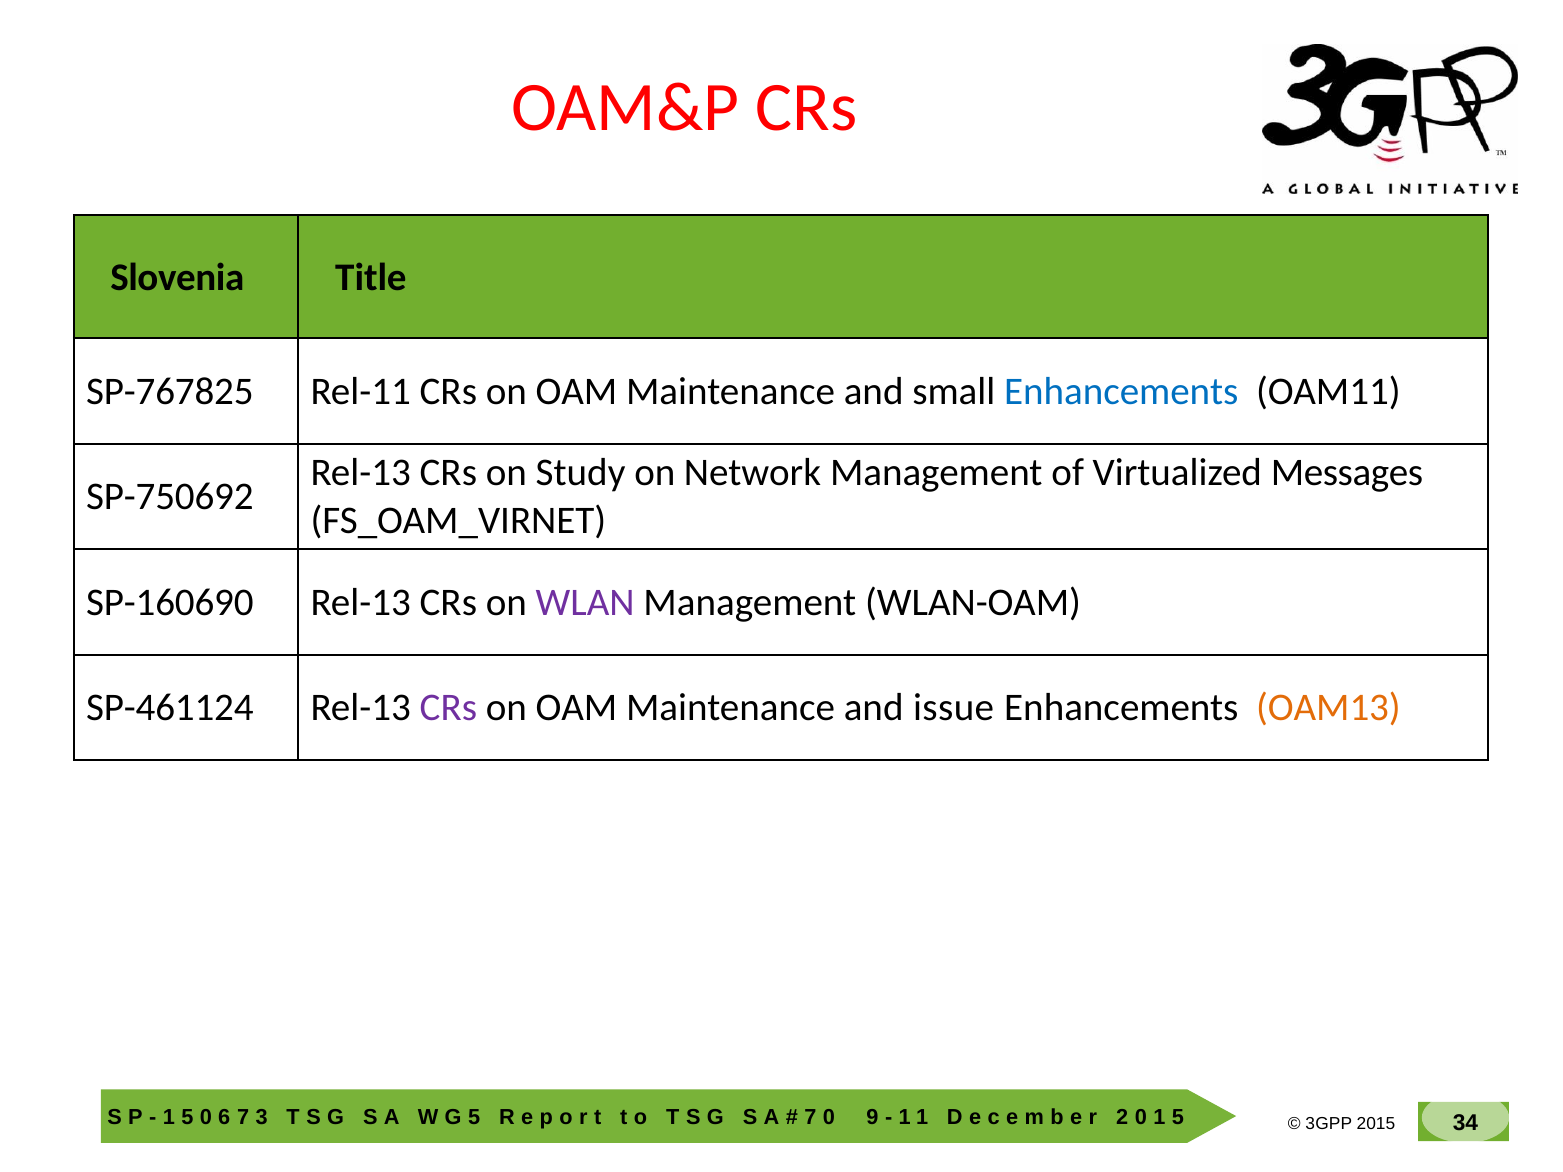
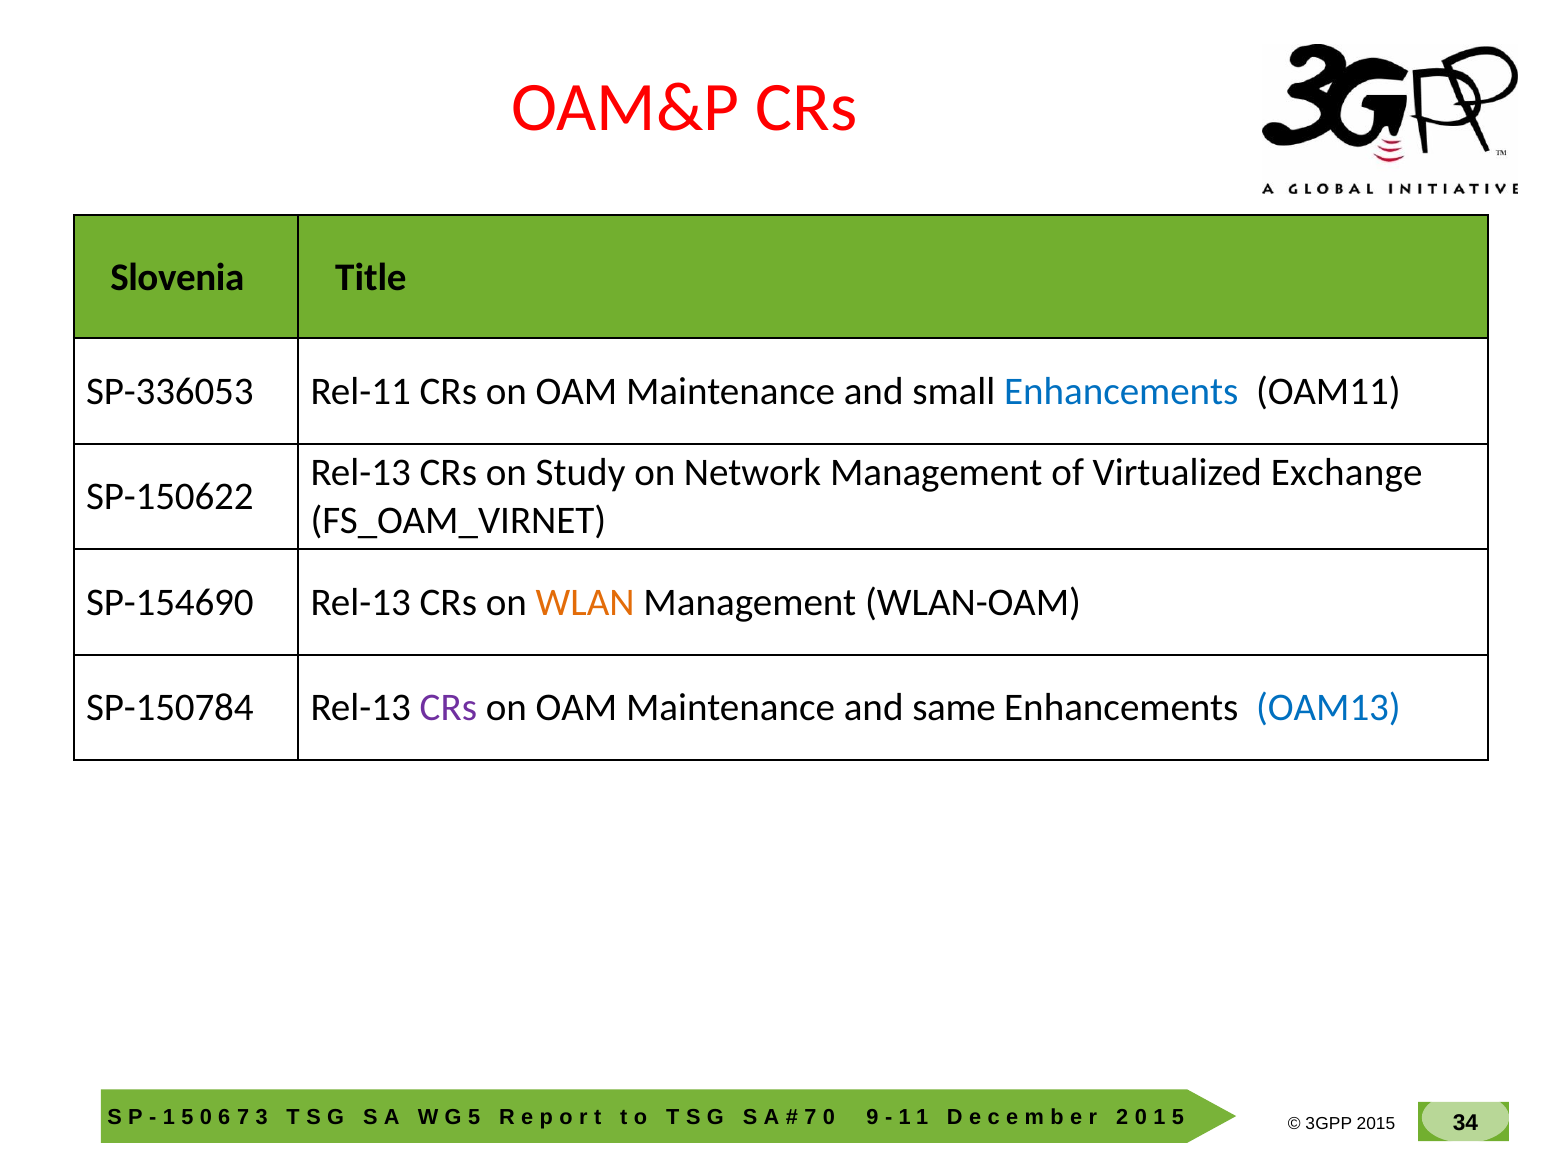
SP-767825: SP-767825 -> SP-336053
Messages: Messages -> Exchange
SP-750692: SP-750692 -> SP-150622
SP-160690: SP-160690 -> SP-154690
WLAN colour: purple -> orange
SP-461124: SP-461124 -> SP-150784
issue: issue -> same
OAM13 colour: orange -> blue
